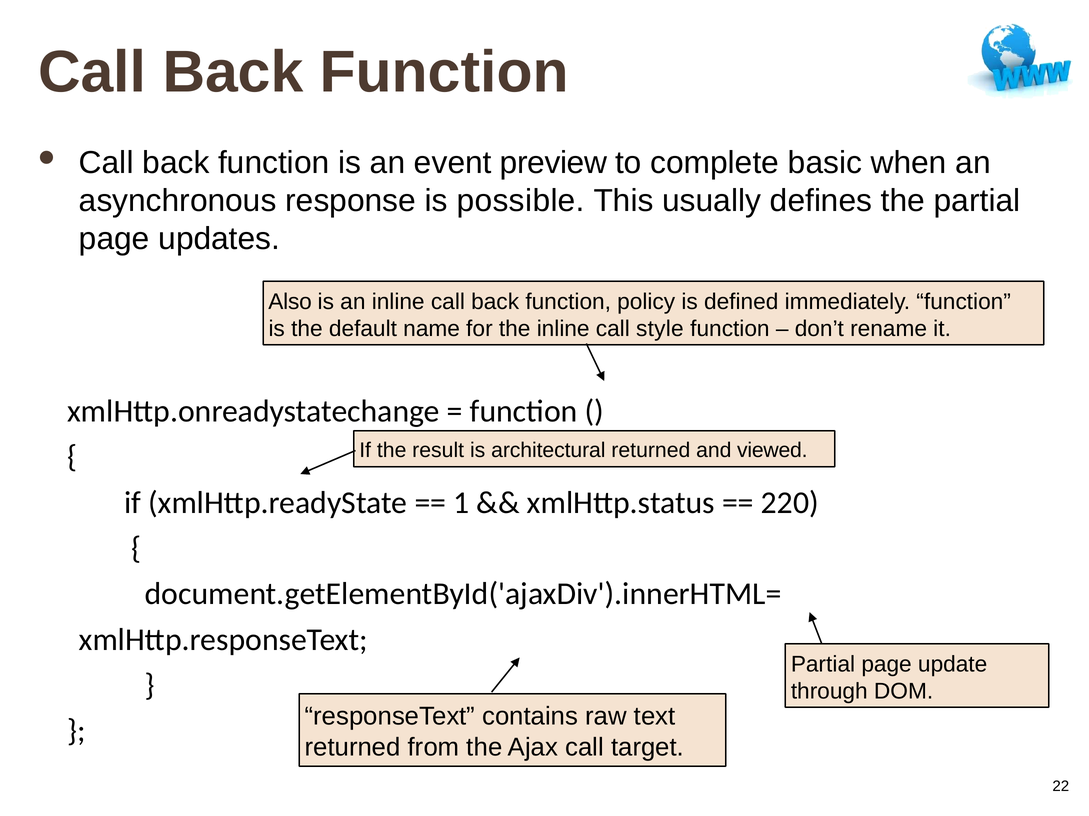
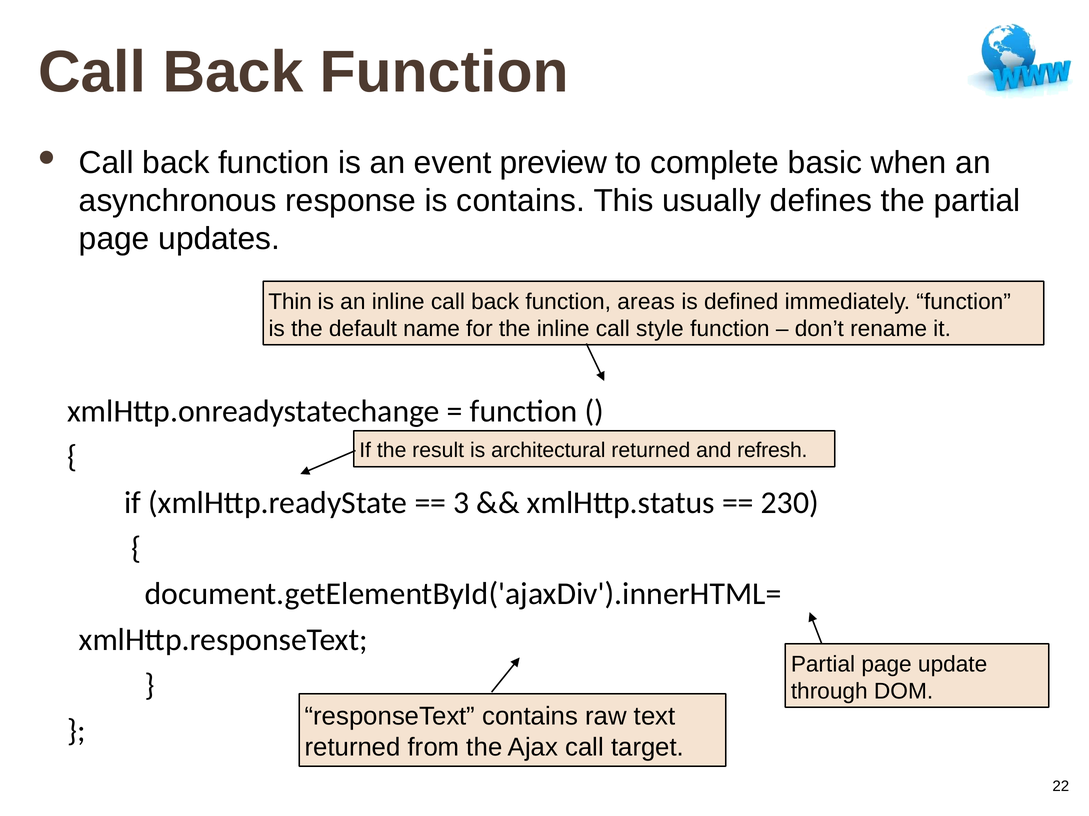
is possible: possible -> contains
Also: Also -> Thin
policy: policy -> areas
viewed: viewed -> refresh
1: 1 -> 3
220: 220 -> 230
